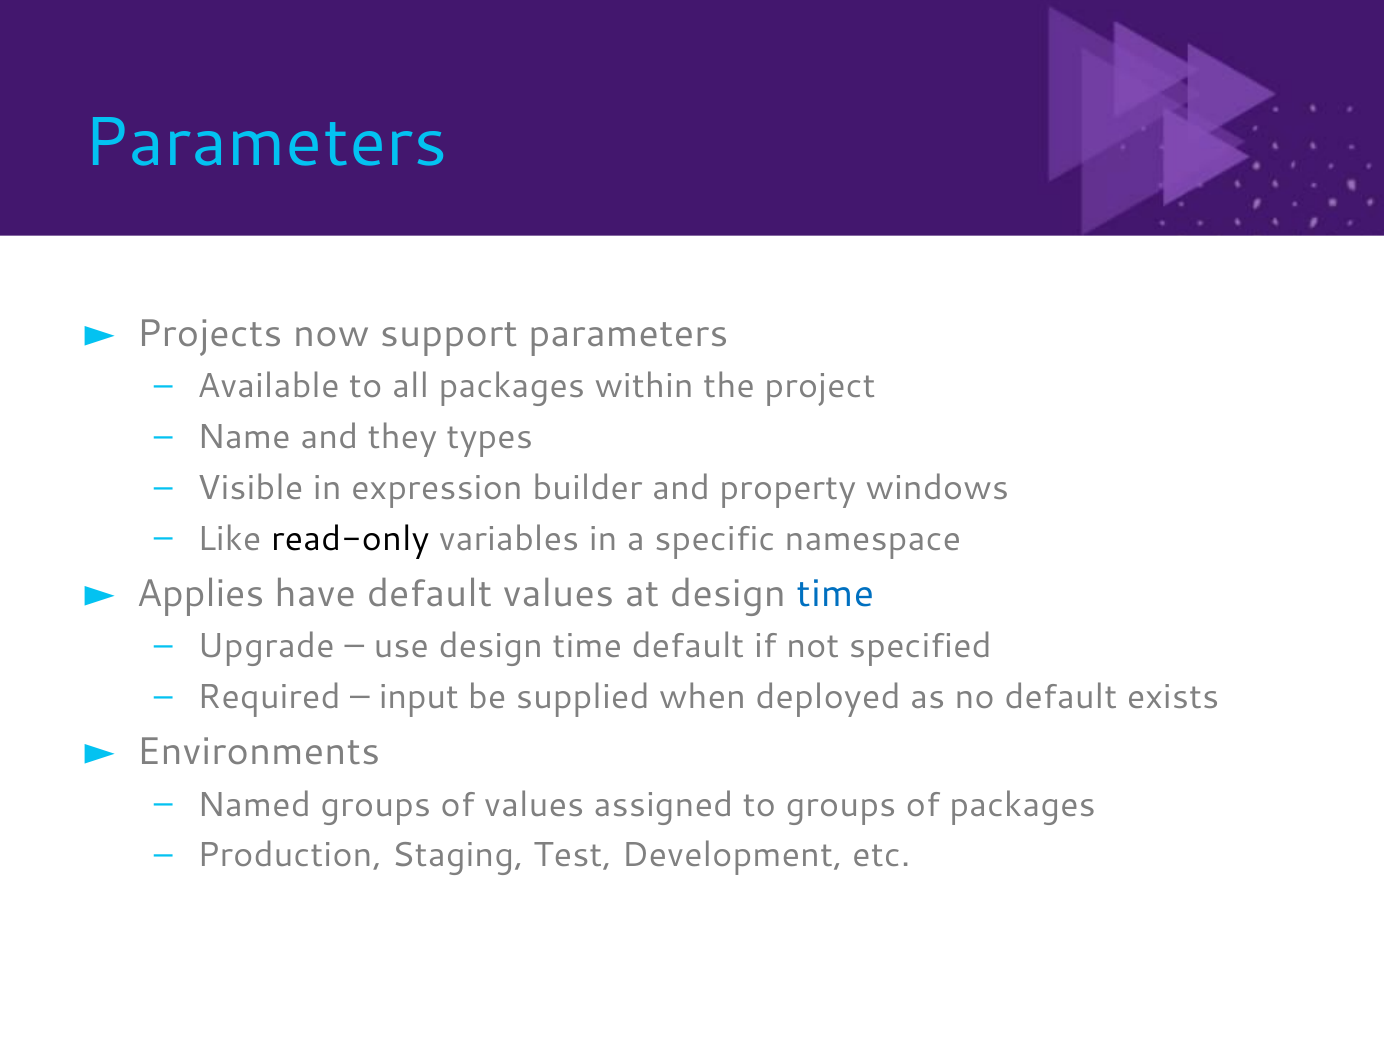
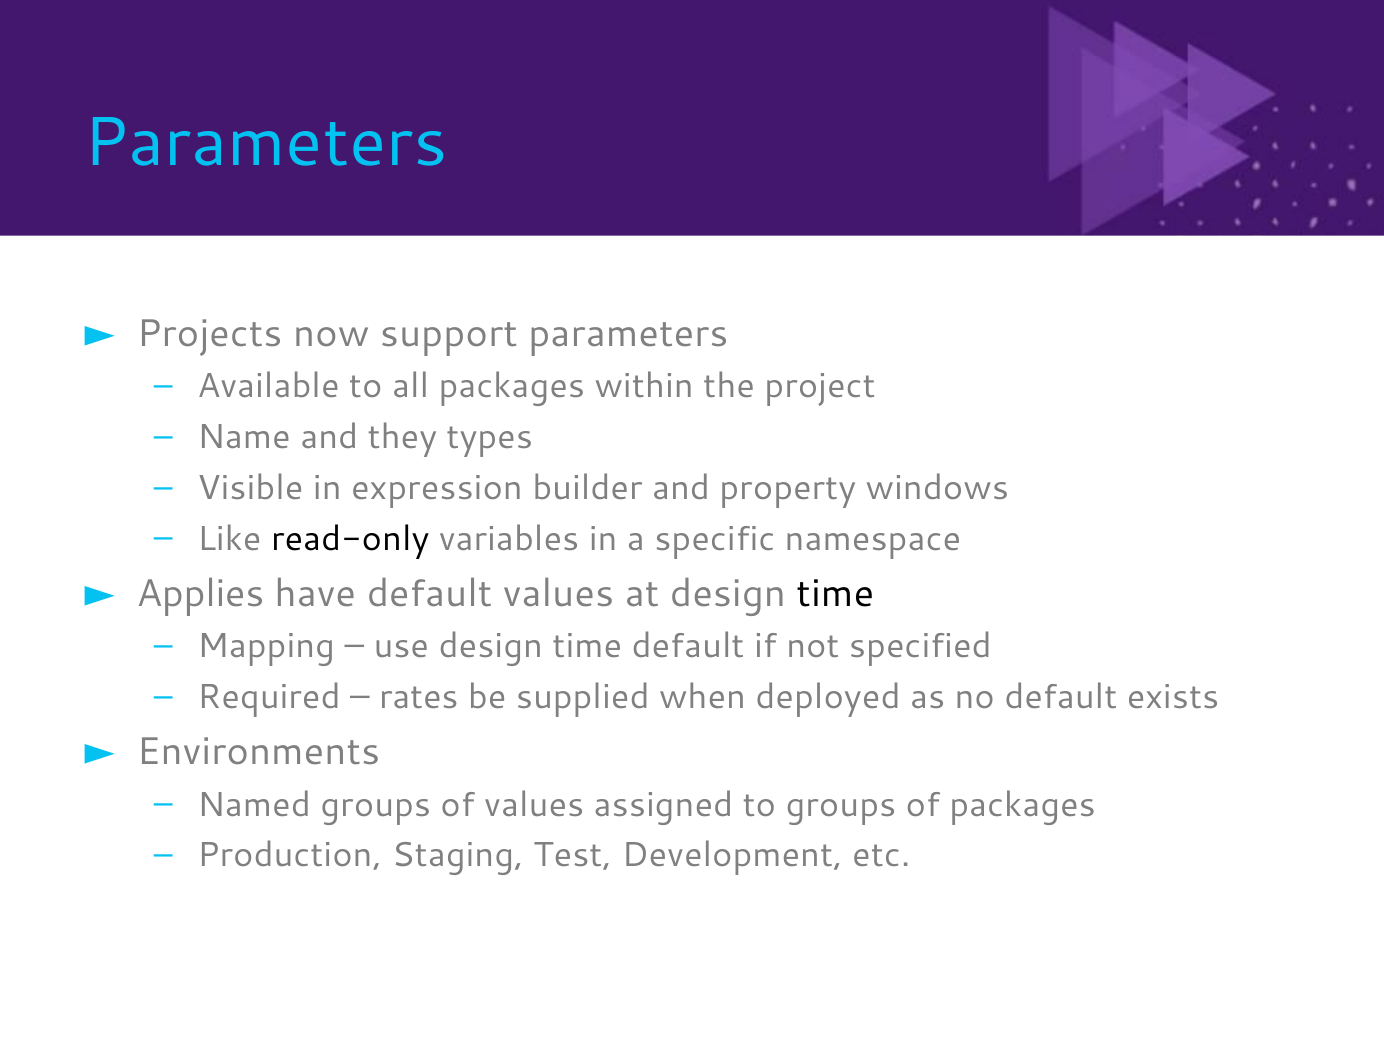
time at (835, 594) colour: blue -> black
Upgrade: Upgrade -> Mapping
input: input -> rates
